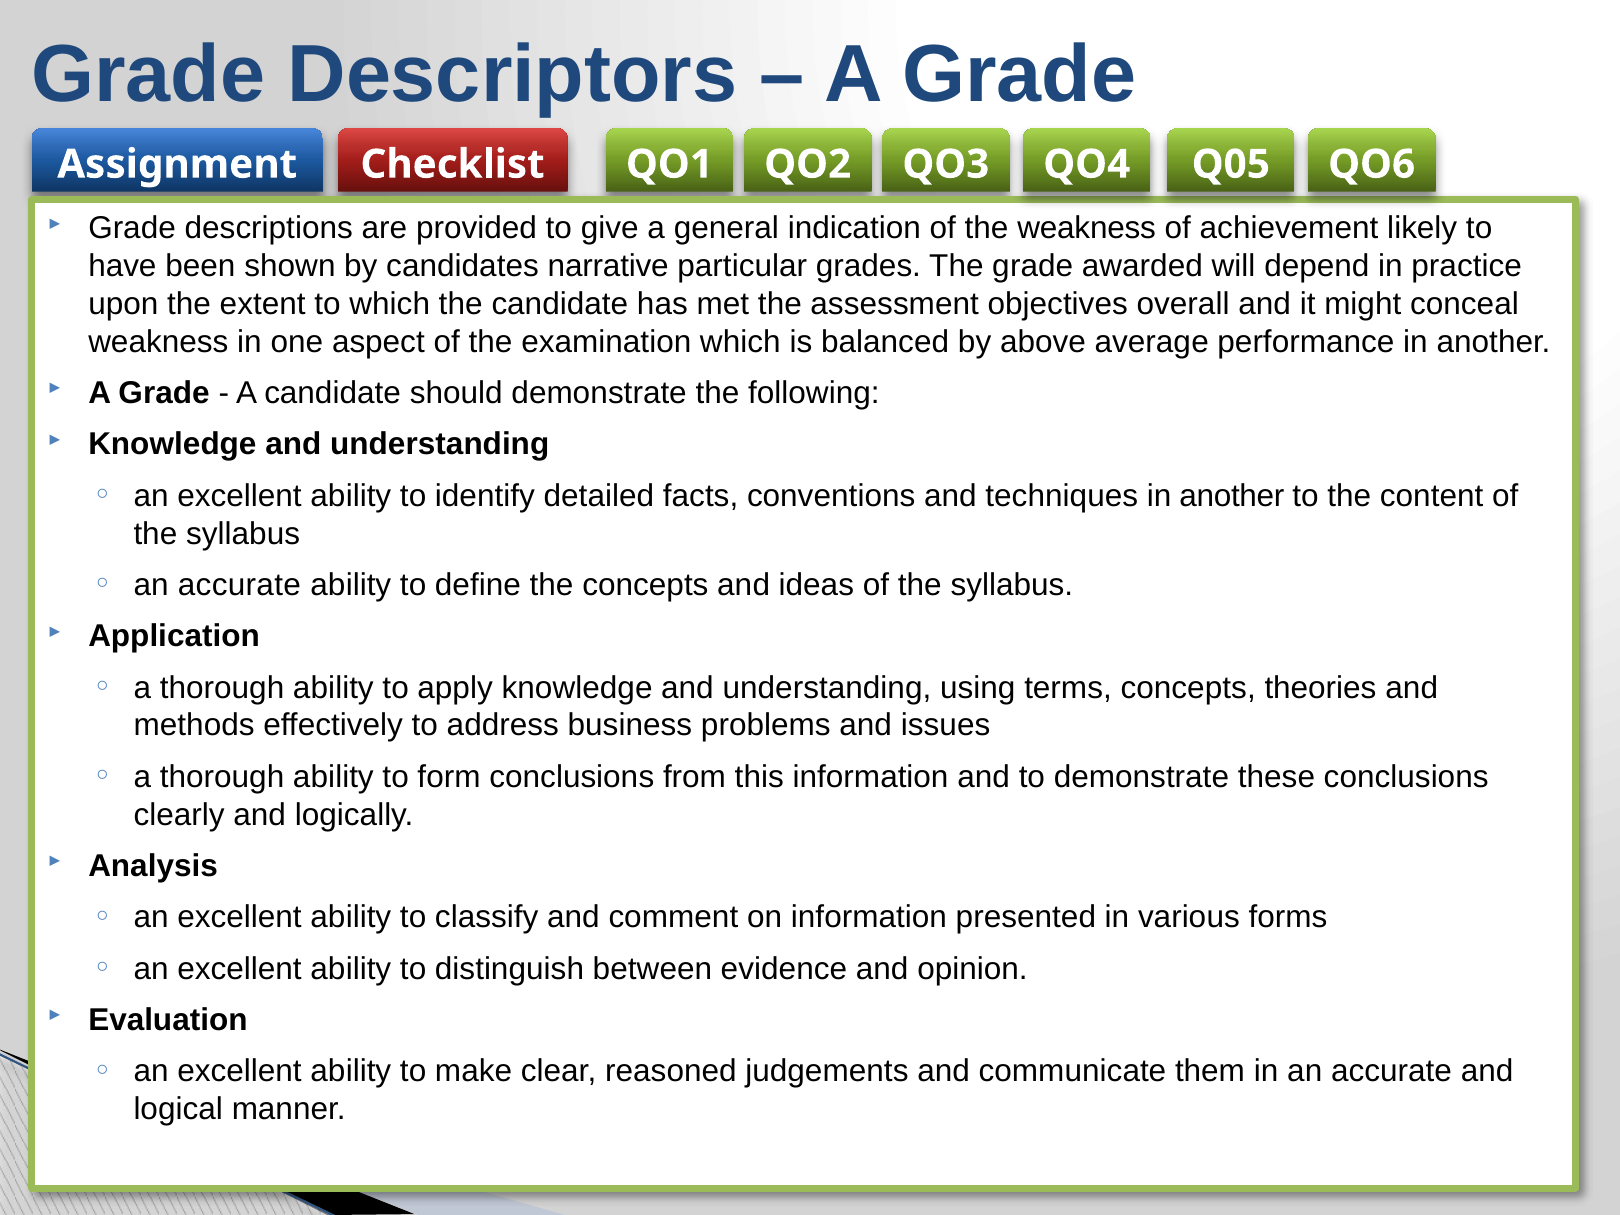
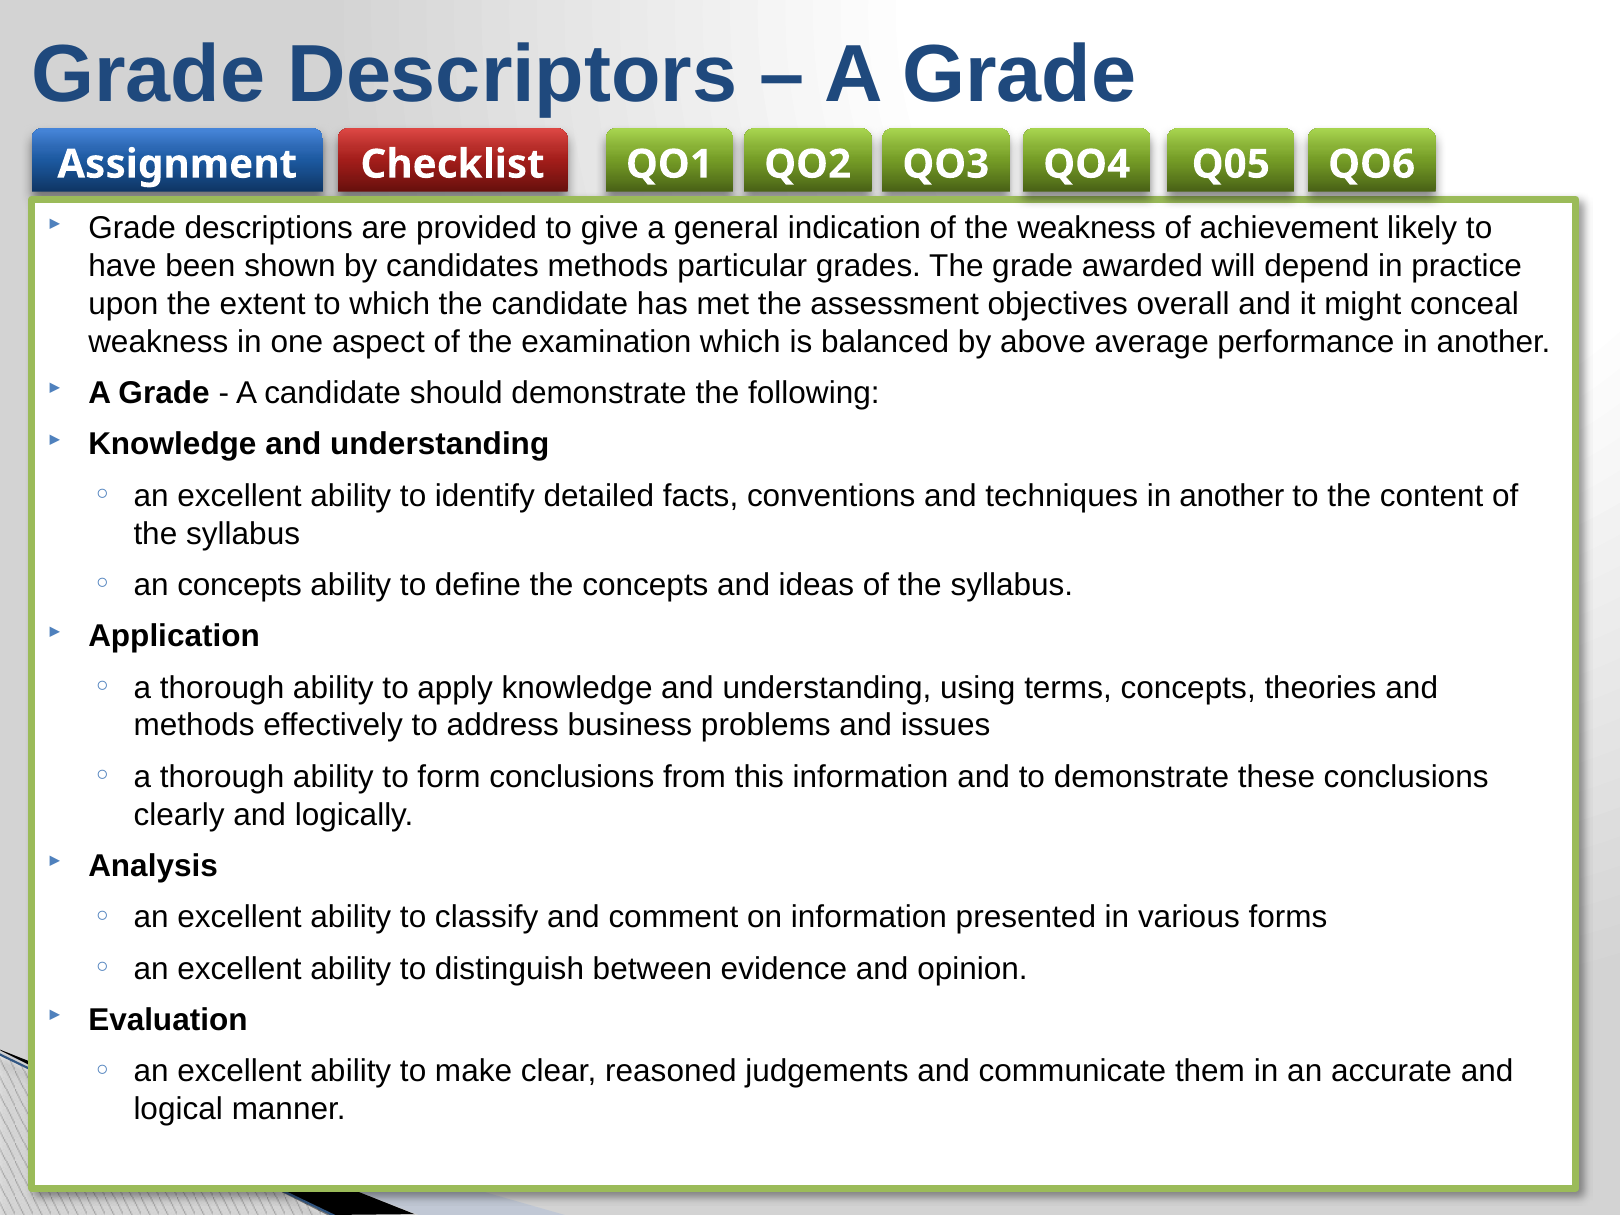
candidates narrative: narrative -> methods
accurate at (239, 585): accurate -> concepts
